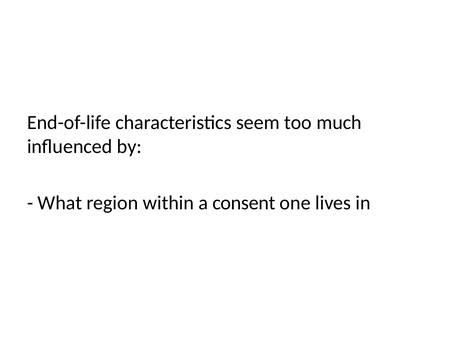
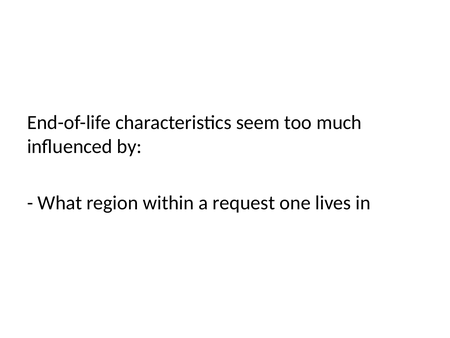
consent: consent -> request
